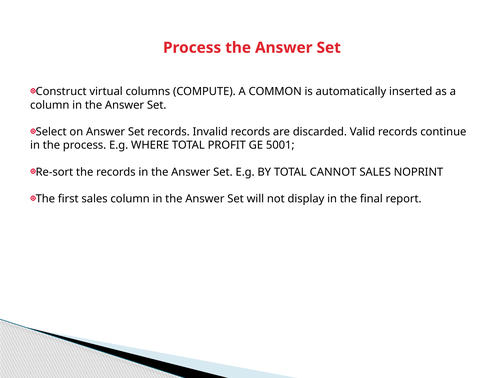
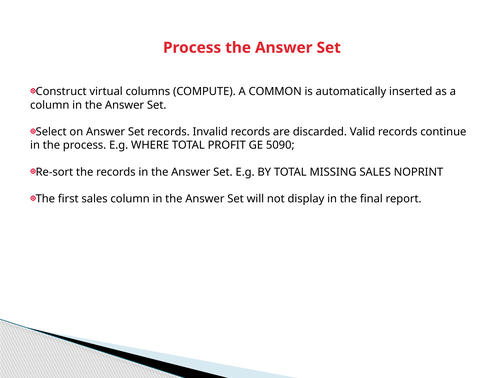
5001: 5001 -> 5090
CANNOT: CANNOT -> MISSING
